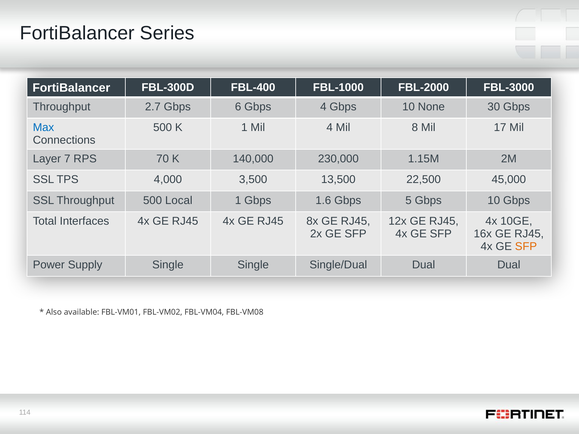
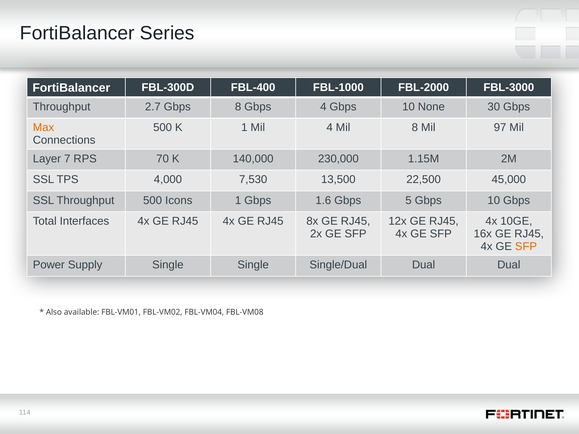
Gbps 6: 6 -> 8
Max colour: blue -> orange
17: 17 -> 97
3,500: 3,500 -> 7,530
Local: Local -> Icons
